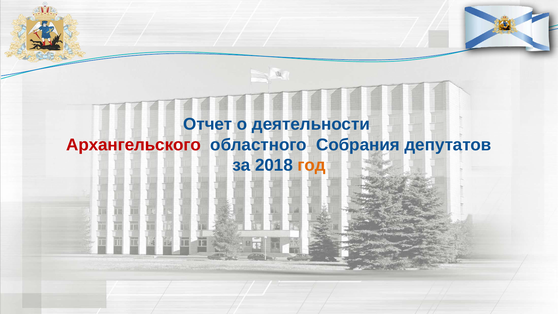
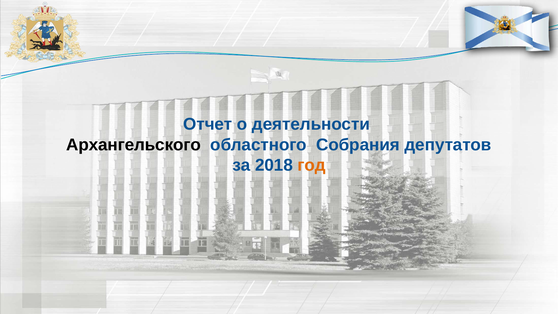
Архангельского colour: red -> black
